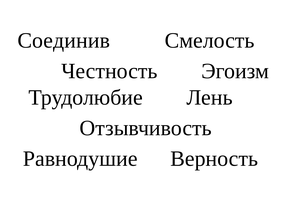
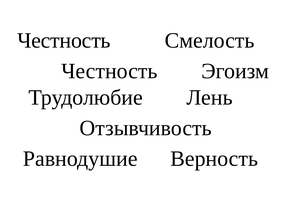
Соединив at (64, 40): Соединив -> Честность
